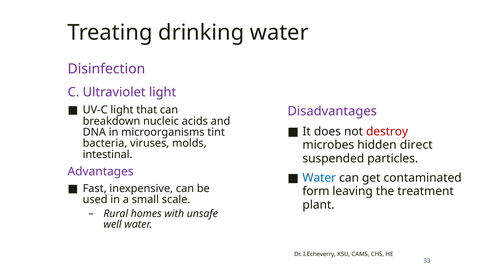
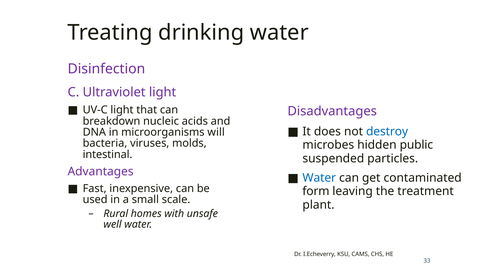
destroy colour: red -> blue
tint: tint -> will
direct: direct -> public
